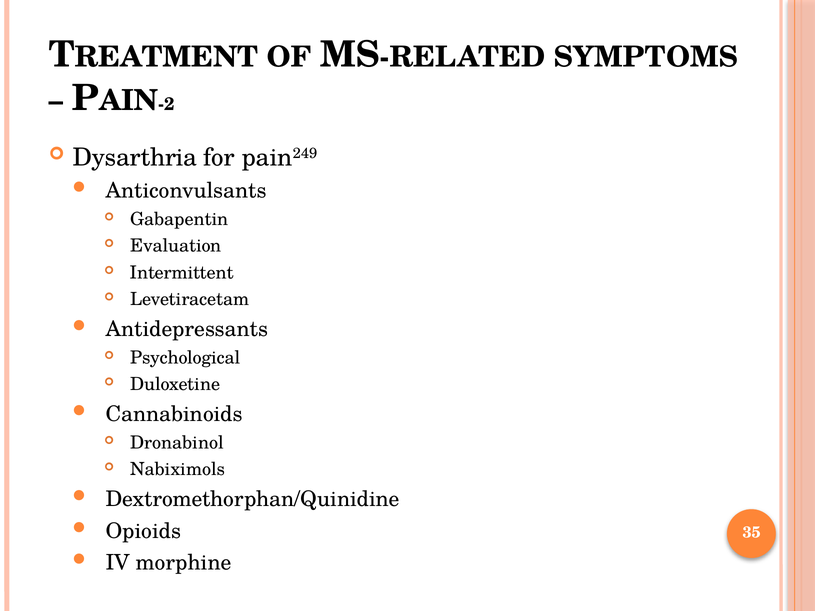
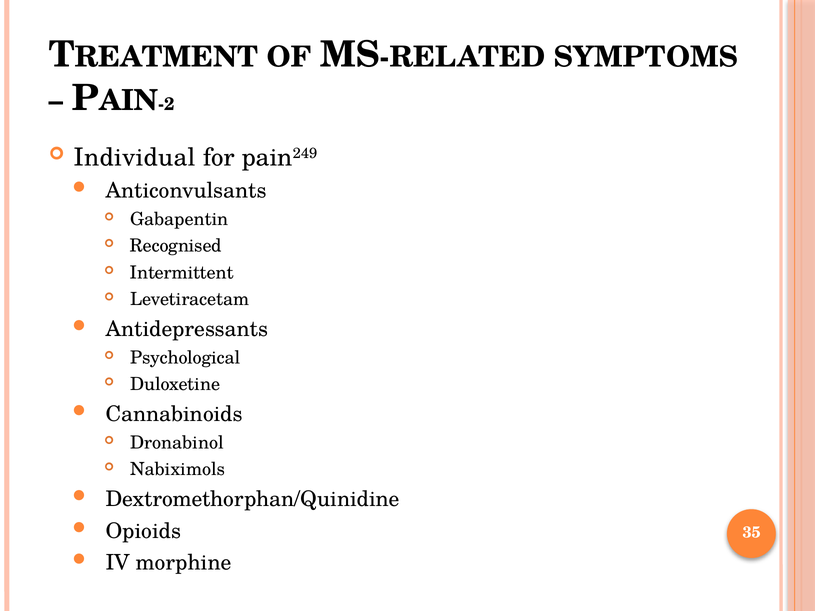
Dysarthria: Dysarthria -> Individual
Evaluation: Evaluation -> Recognised
